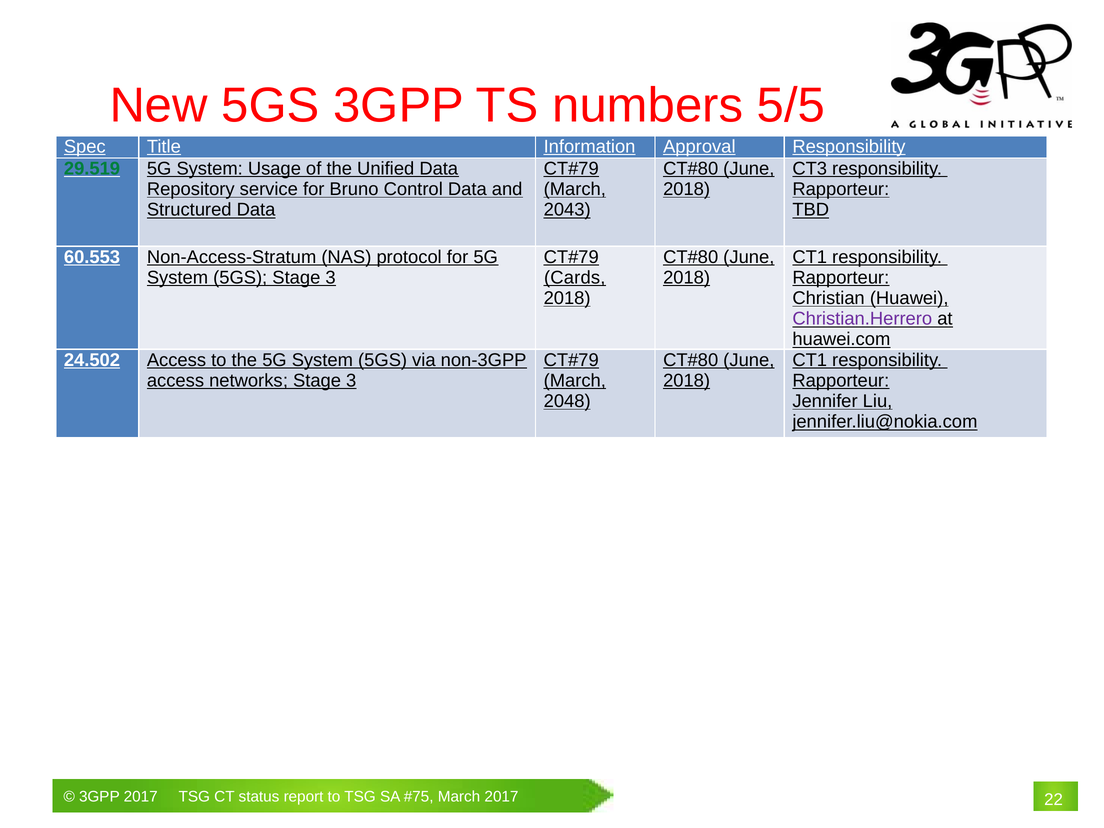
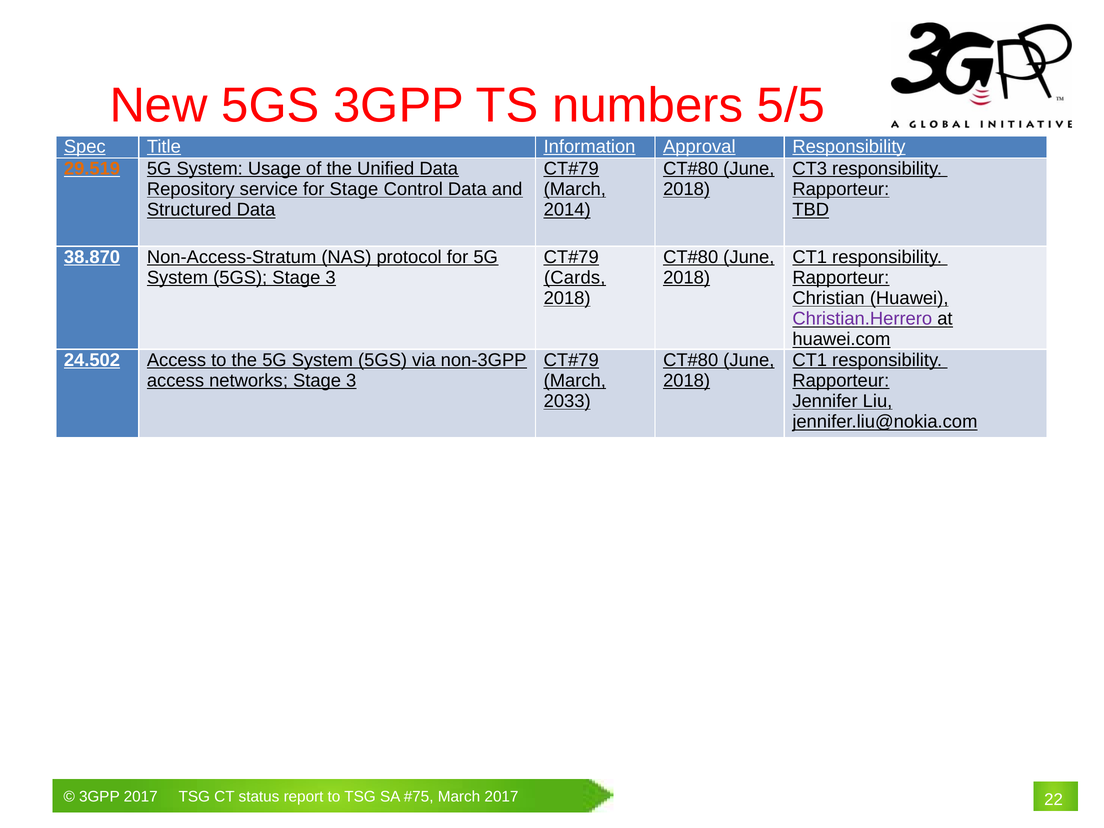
29.519 colour: green -> orange
for Bruno: Bruno -> Stage
2043: 2043 -> 2014
60.553: 60.553 -> 38.870
2048: 2048 -> 2033
